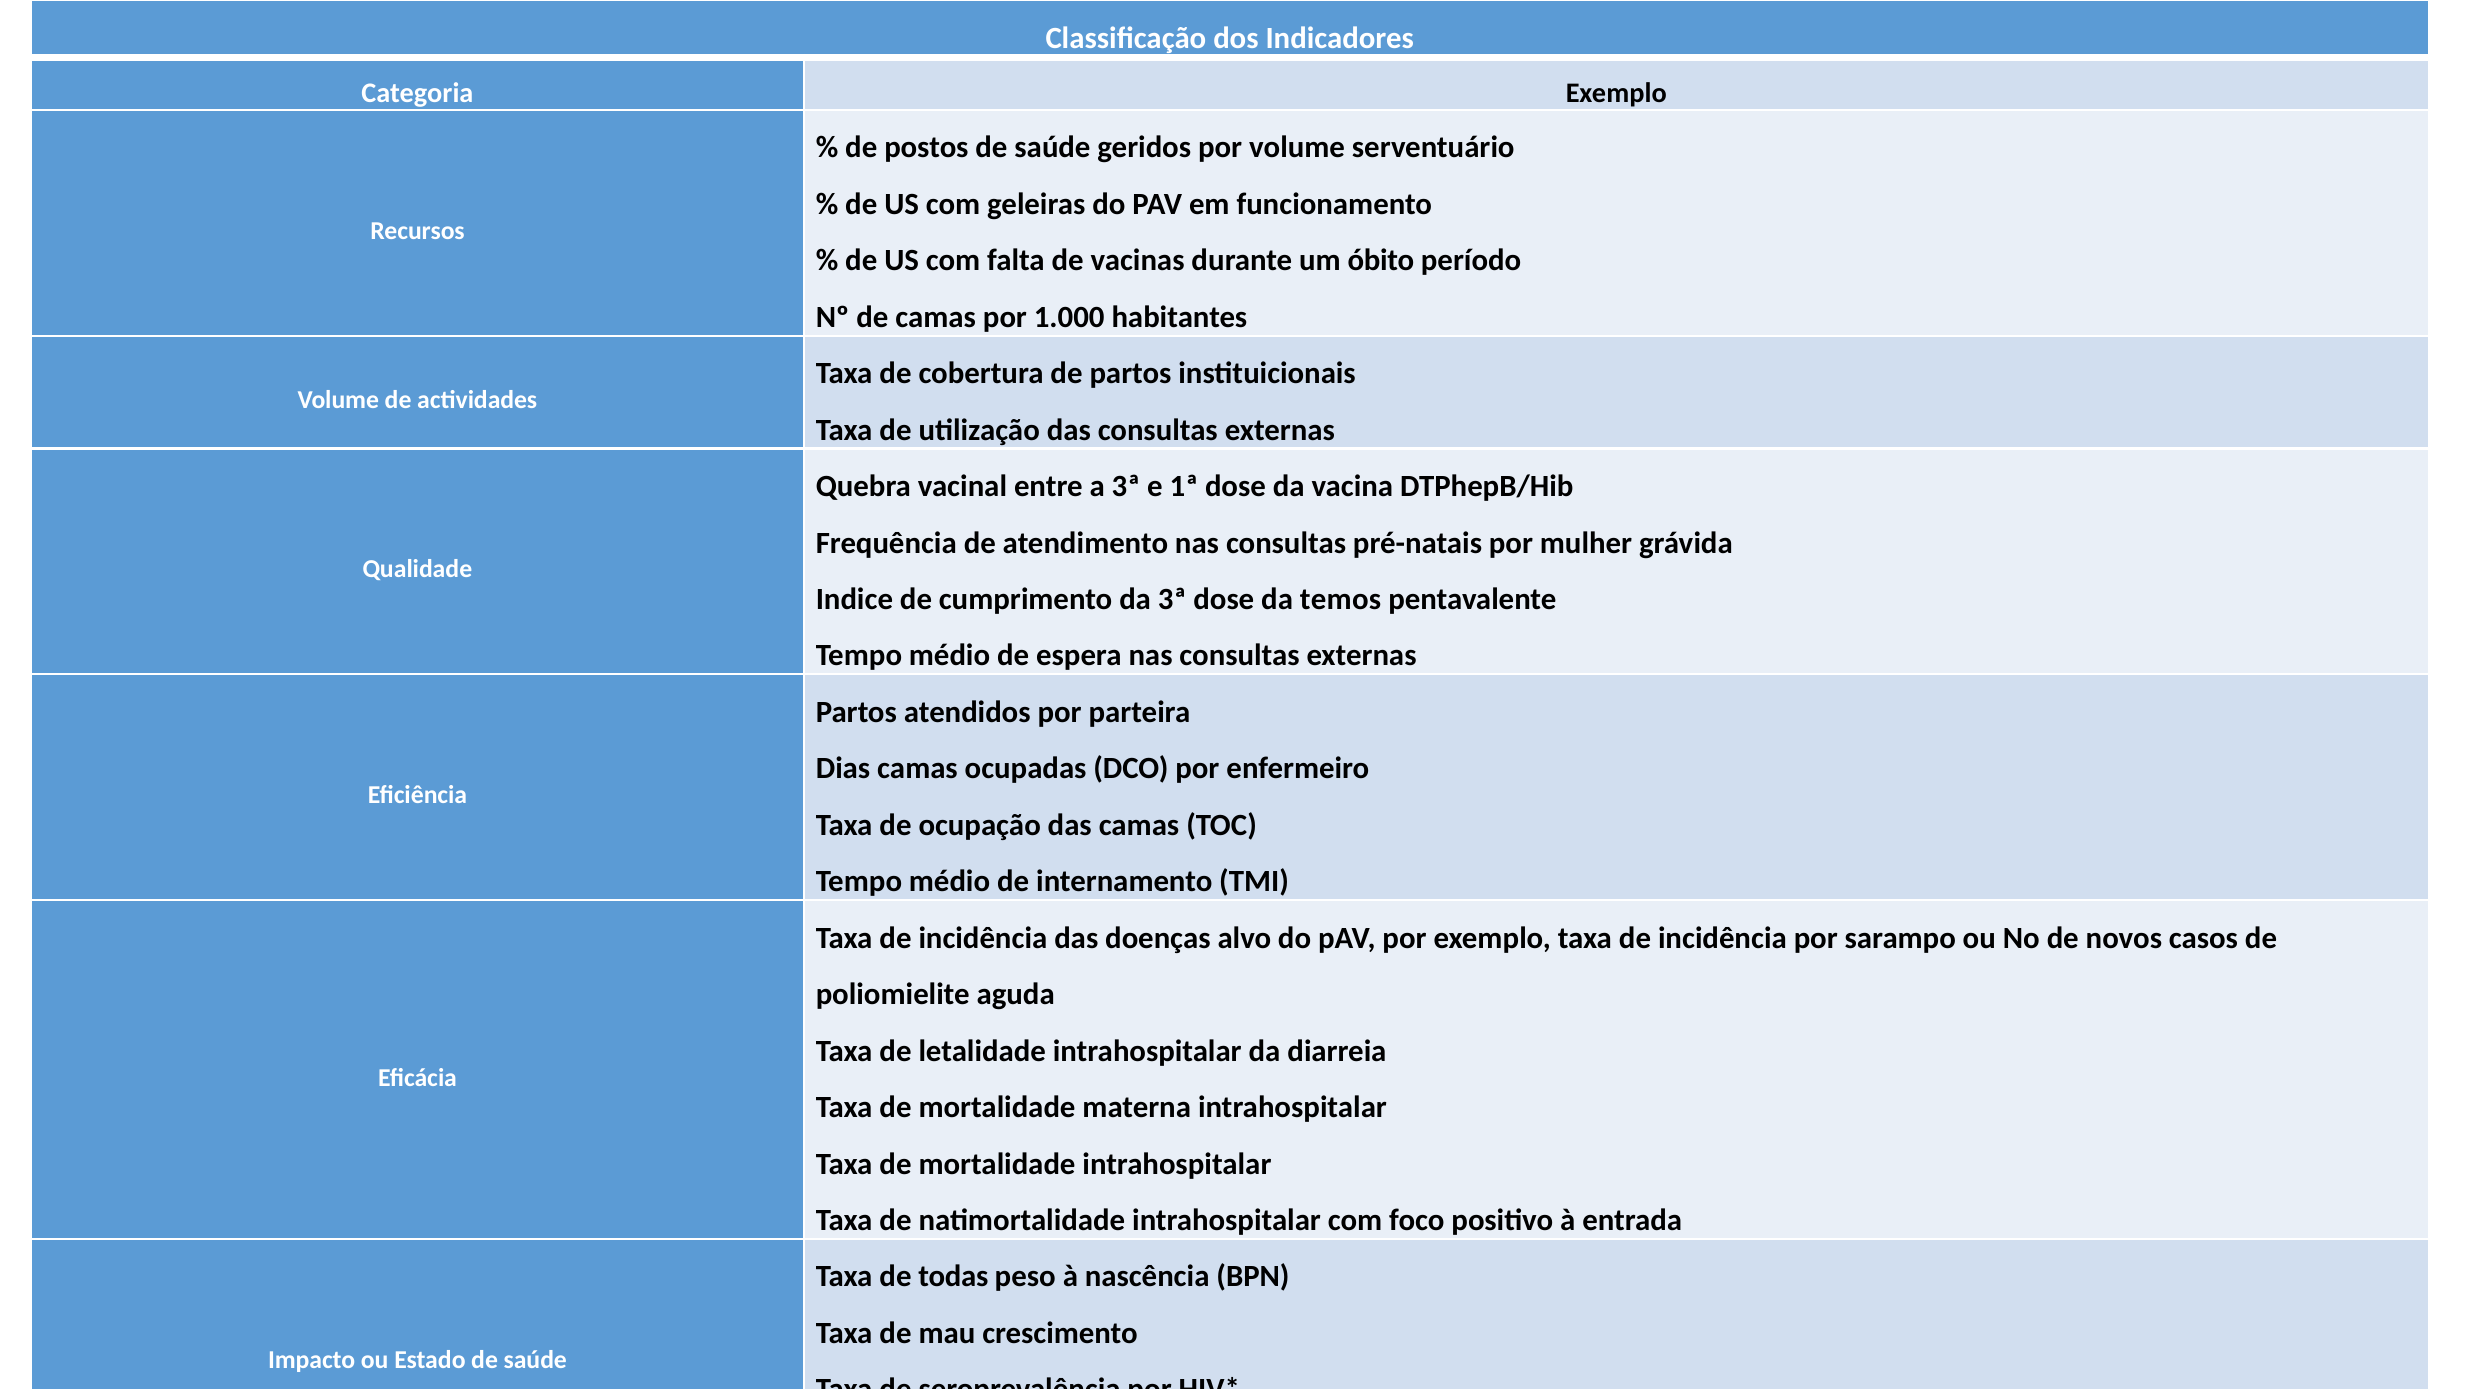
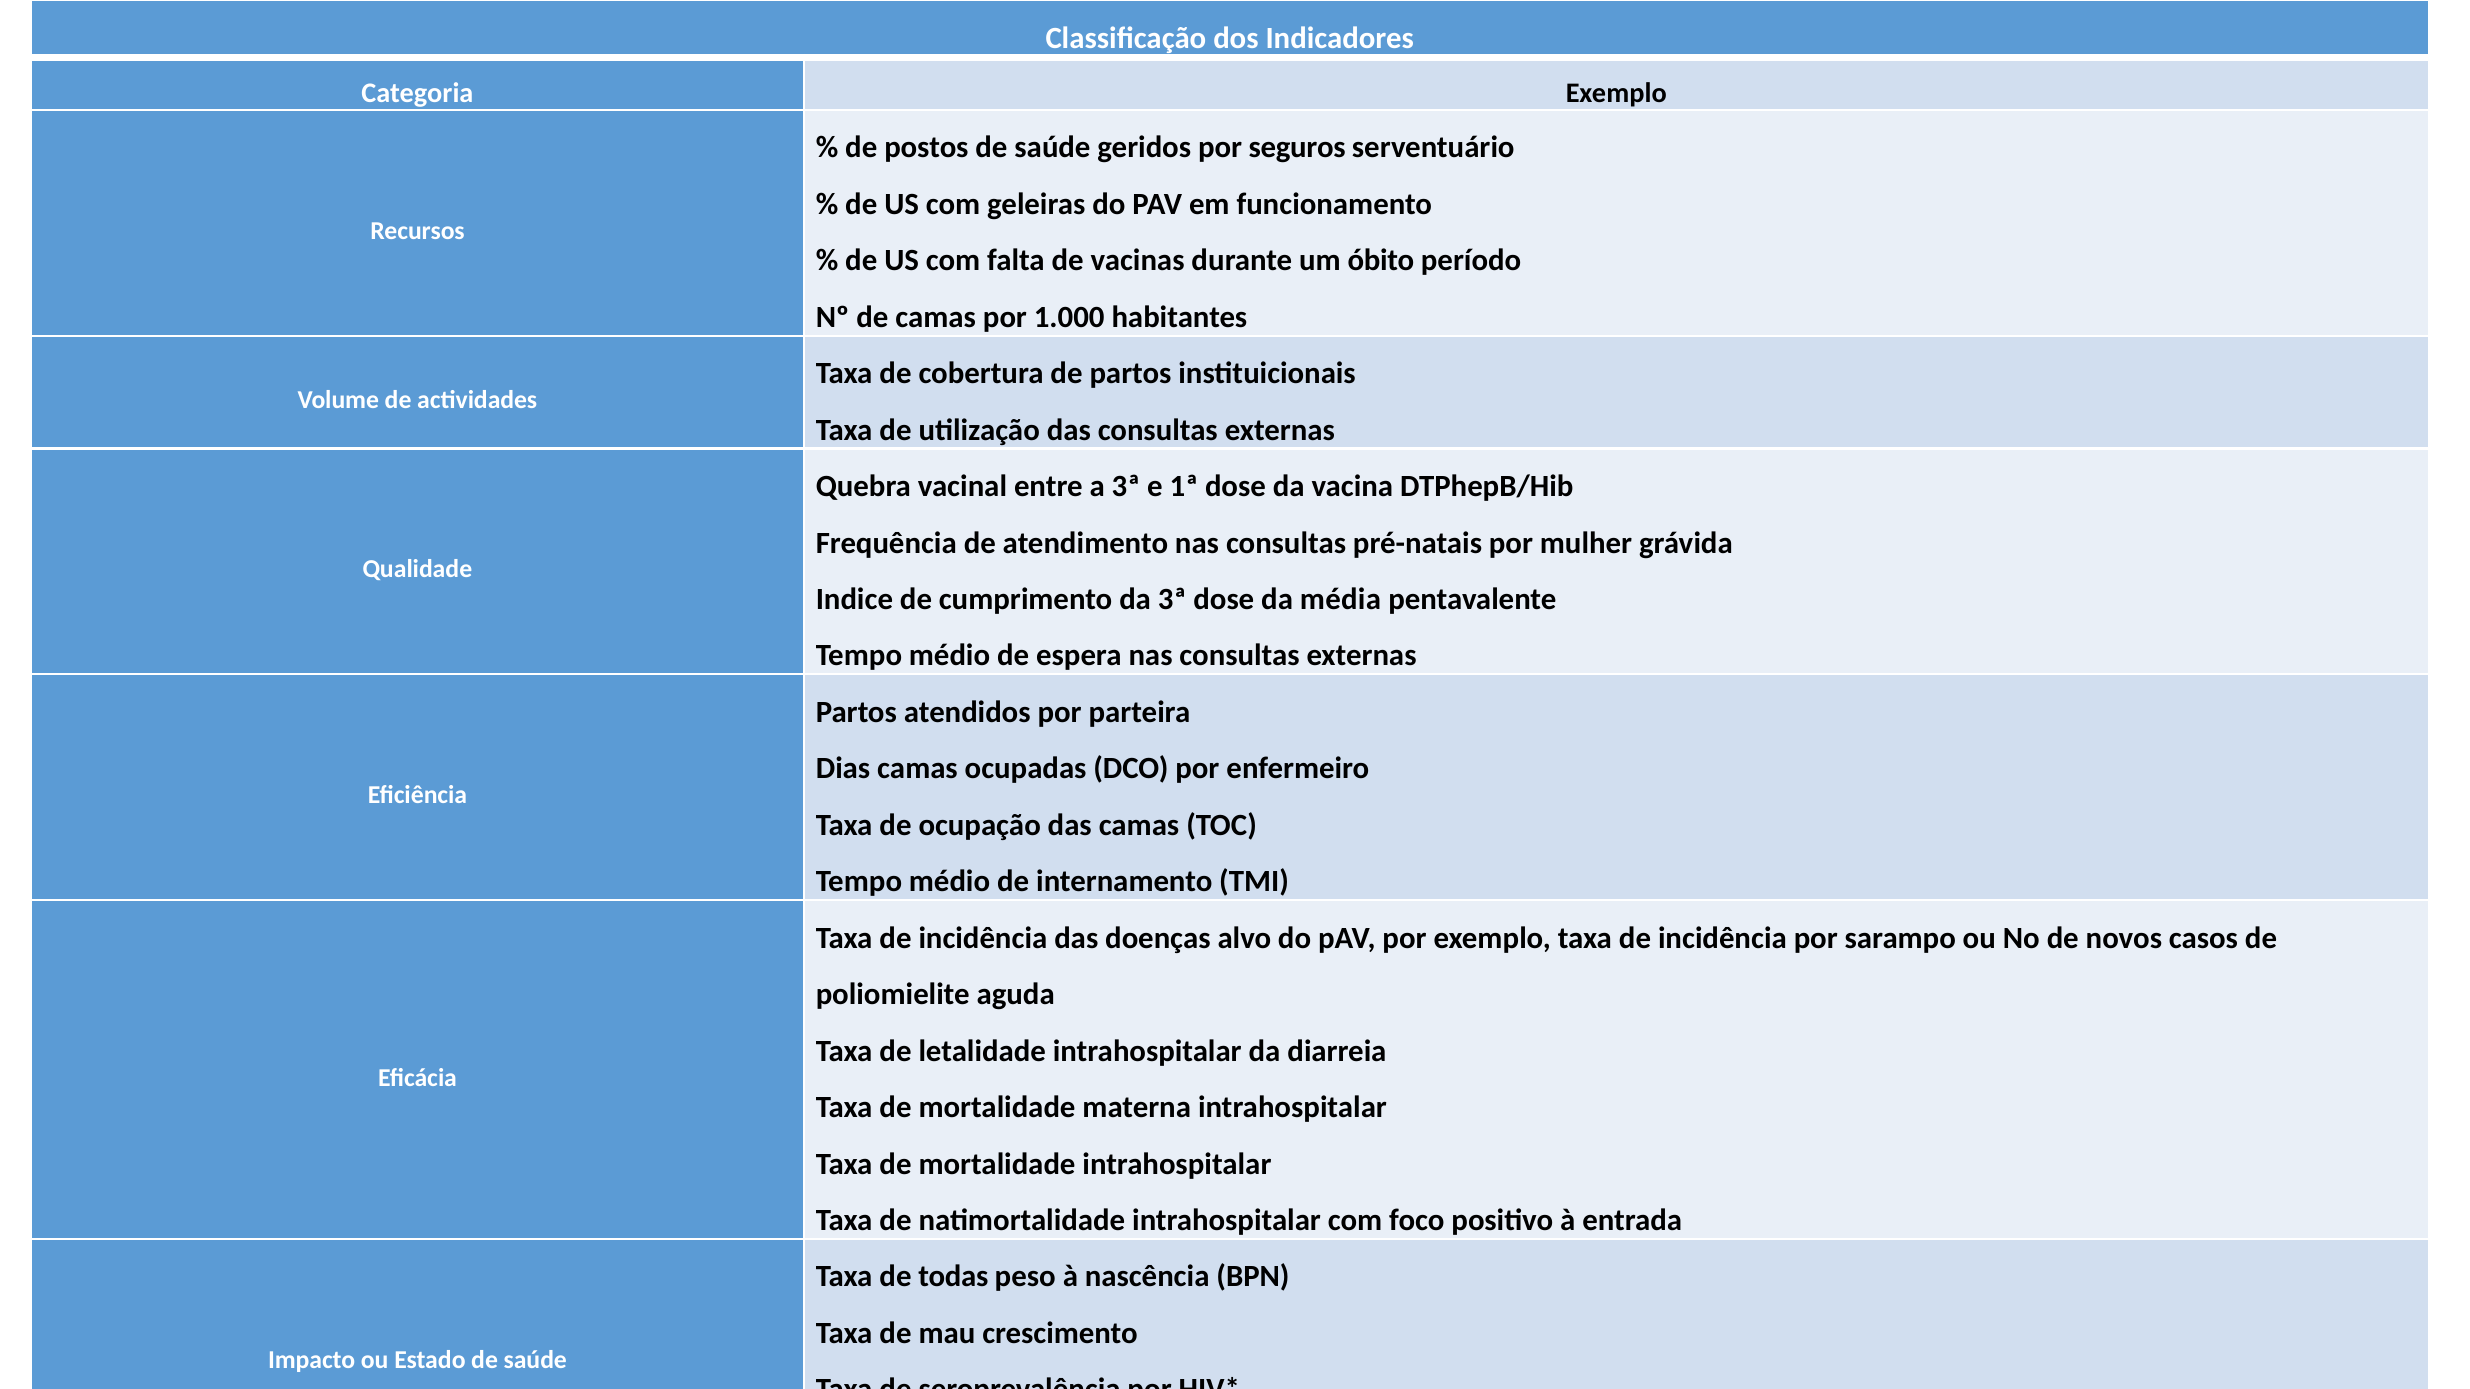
por volume: volume -> seguros
temos: temos -> média
